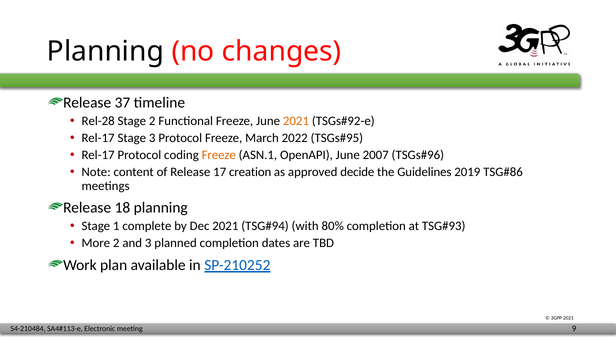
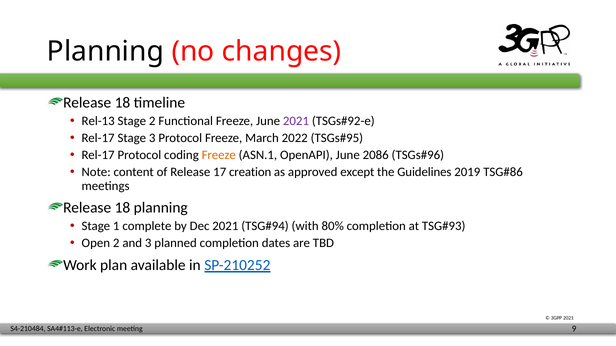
37 at (122, 103): 37 -> 18
Rel-28: Rel-28 -> Rel-13
2021 at (296, 121) colour: orange -> purple
2007: 2007 -> 2086
decide: decide -> except
More: More -> Open
